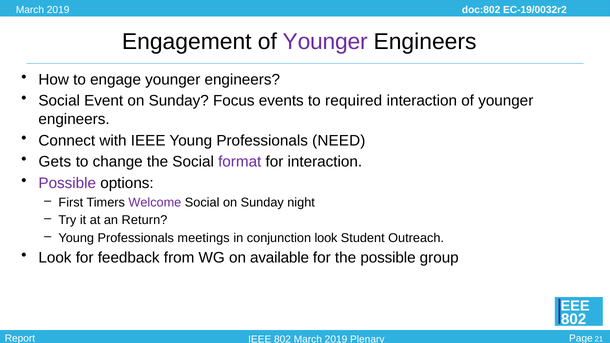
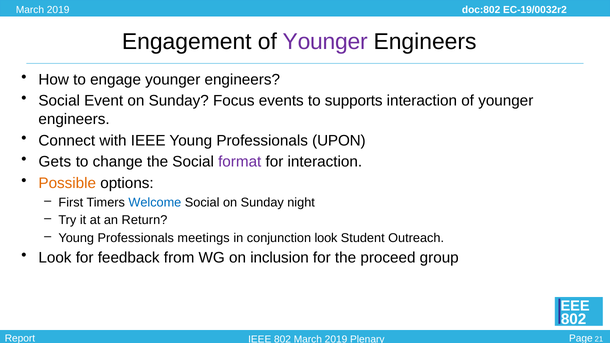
required: required -> supports
NEED: NEED -> UPON
Possible at (67, 183) colour: purple -> orange
Welcome colour: purple -> blue
available: available -> inclusion
the possible: possible -> proceed
